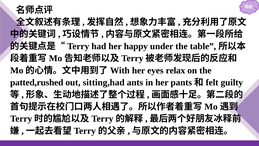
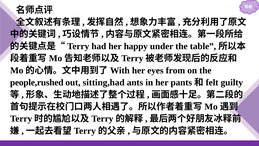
relax: relax -> from
patted,rushed: patted,rushed -> people,rushed
